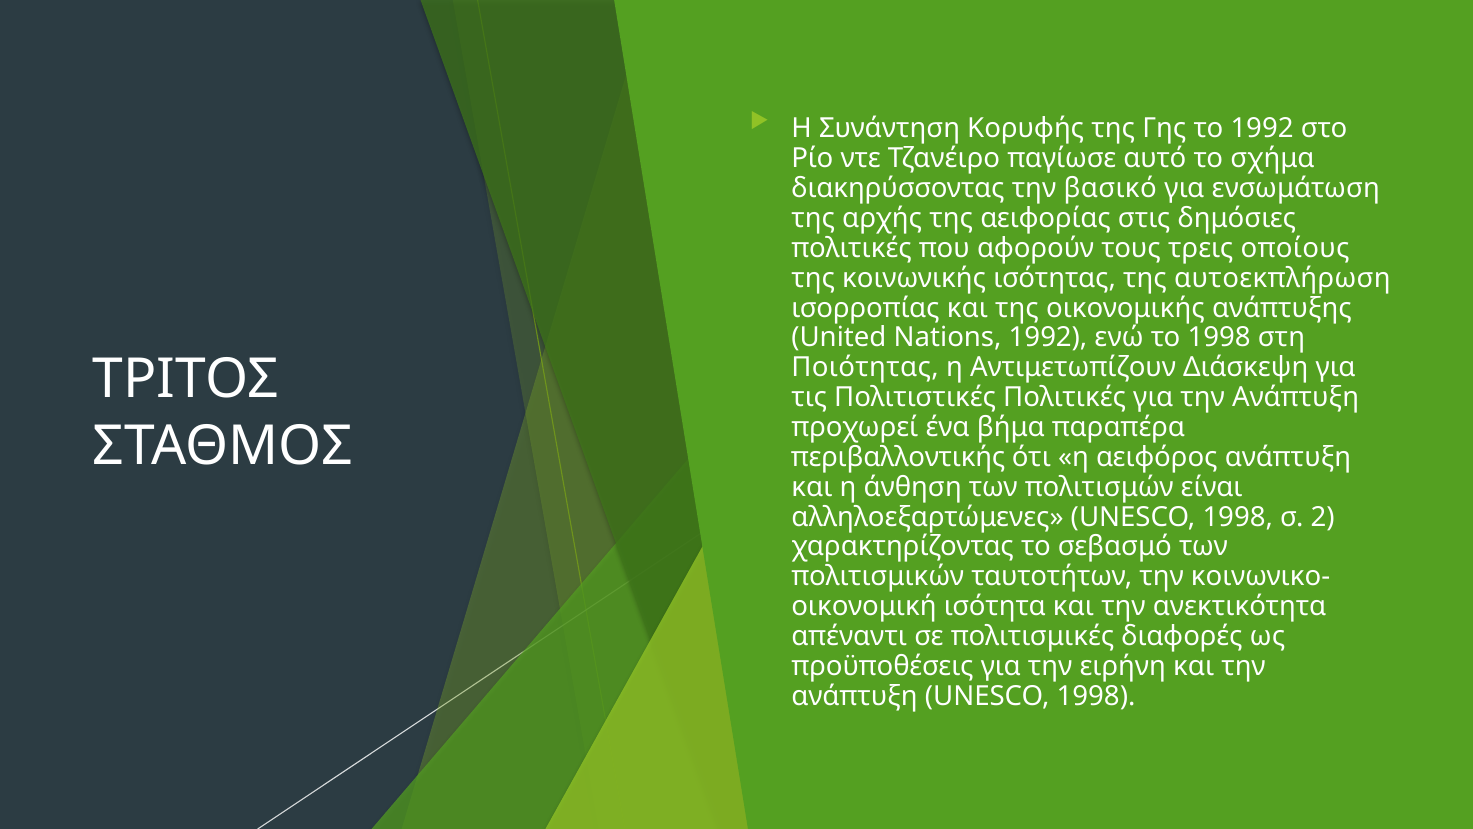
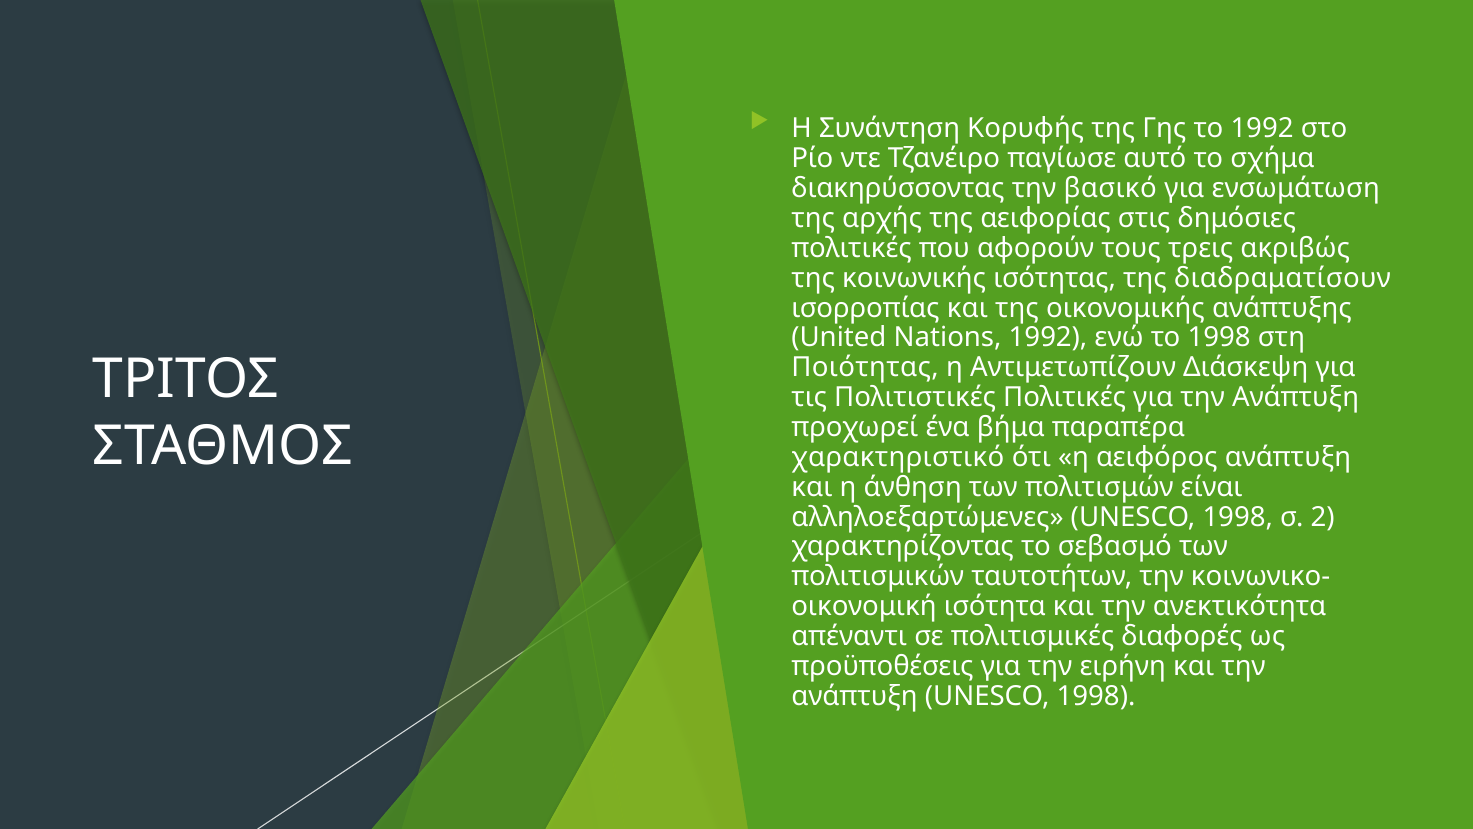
οποίους: οποίους -> ακριβώς
αυτοεκπλήρωση: αυτοεκπλήρωση -> διαδραματίσουν
περιβαλλοντικής: περιβαλλοντικής -> χαρακτηριστικό
